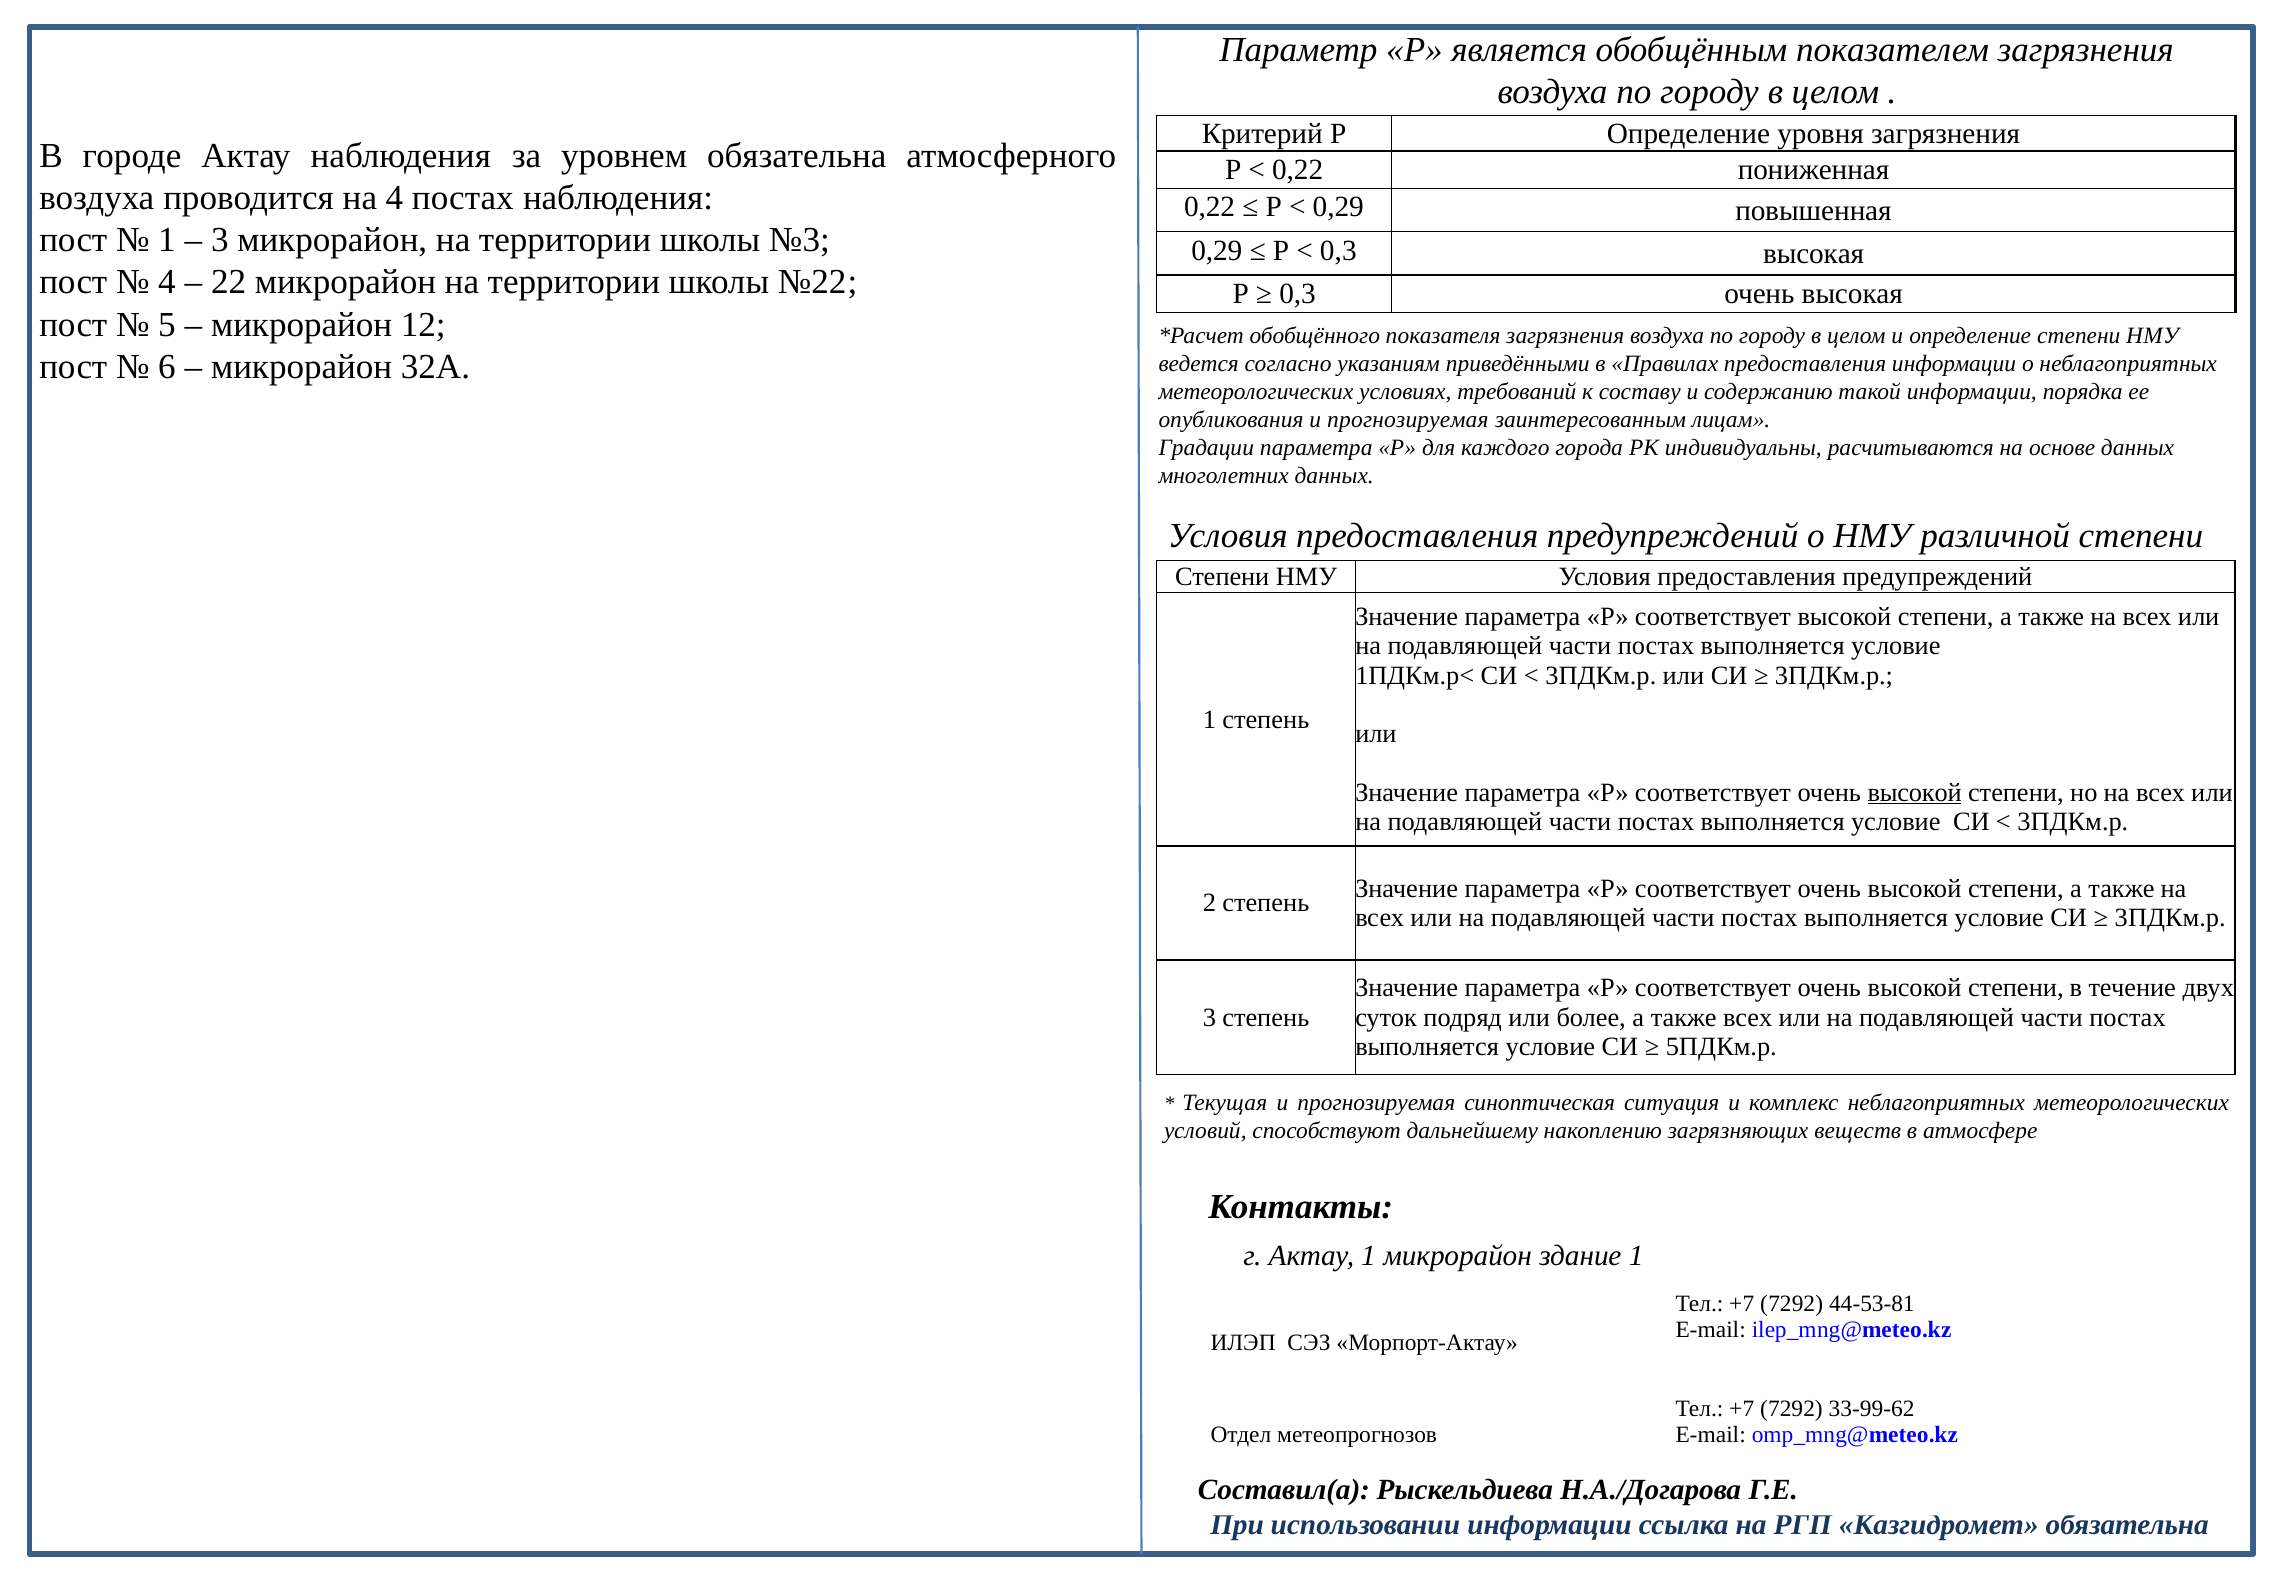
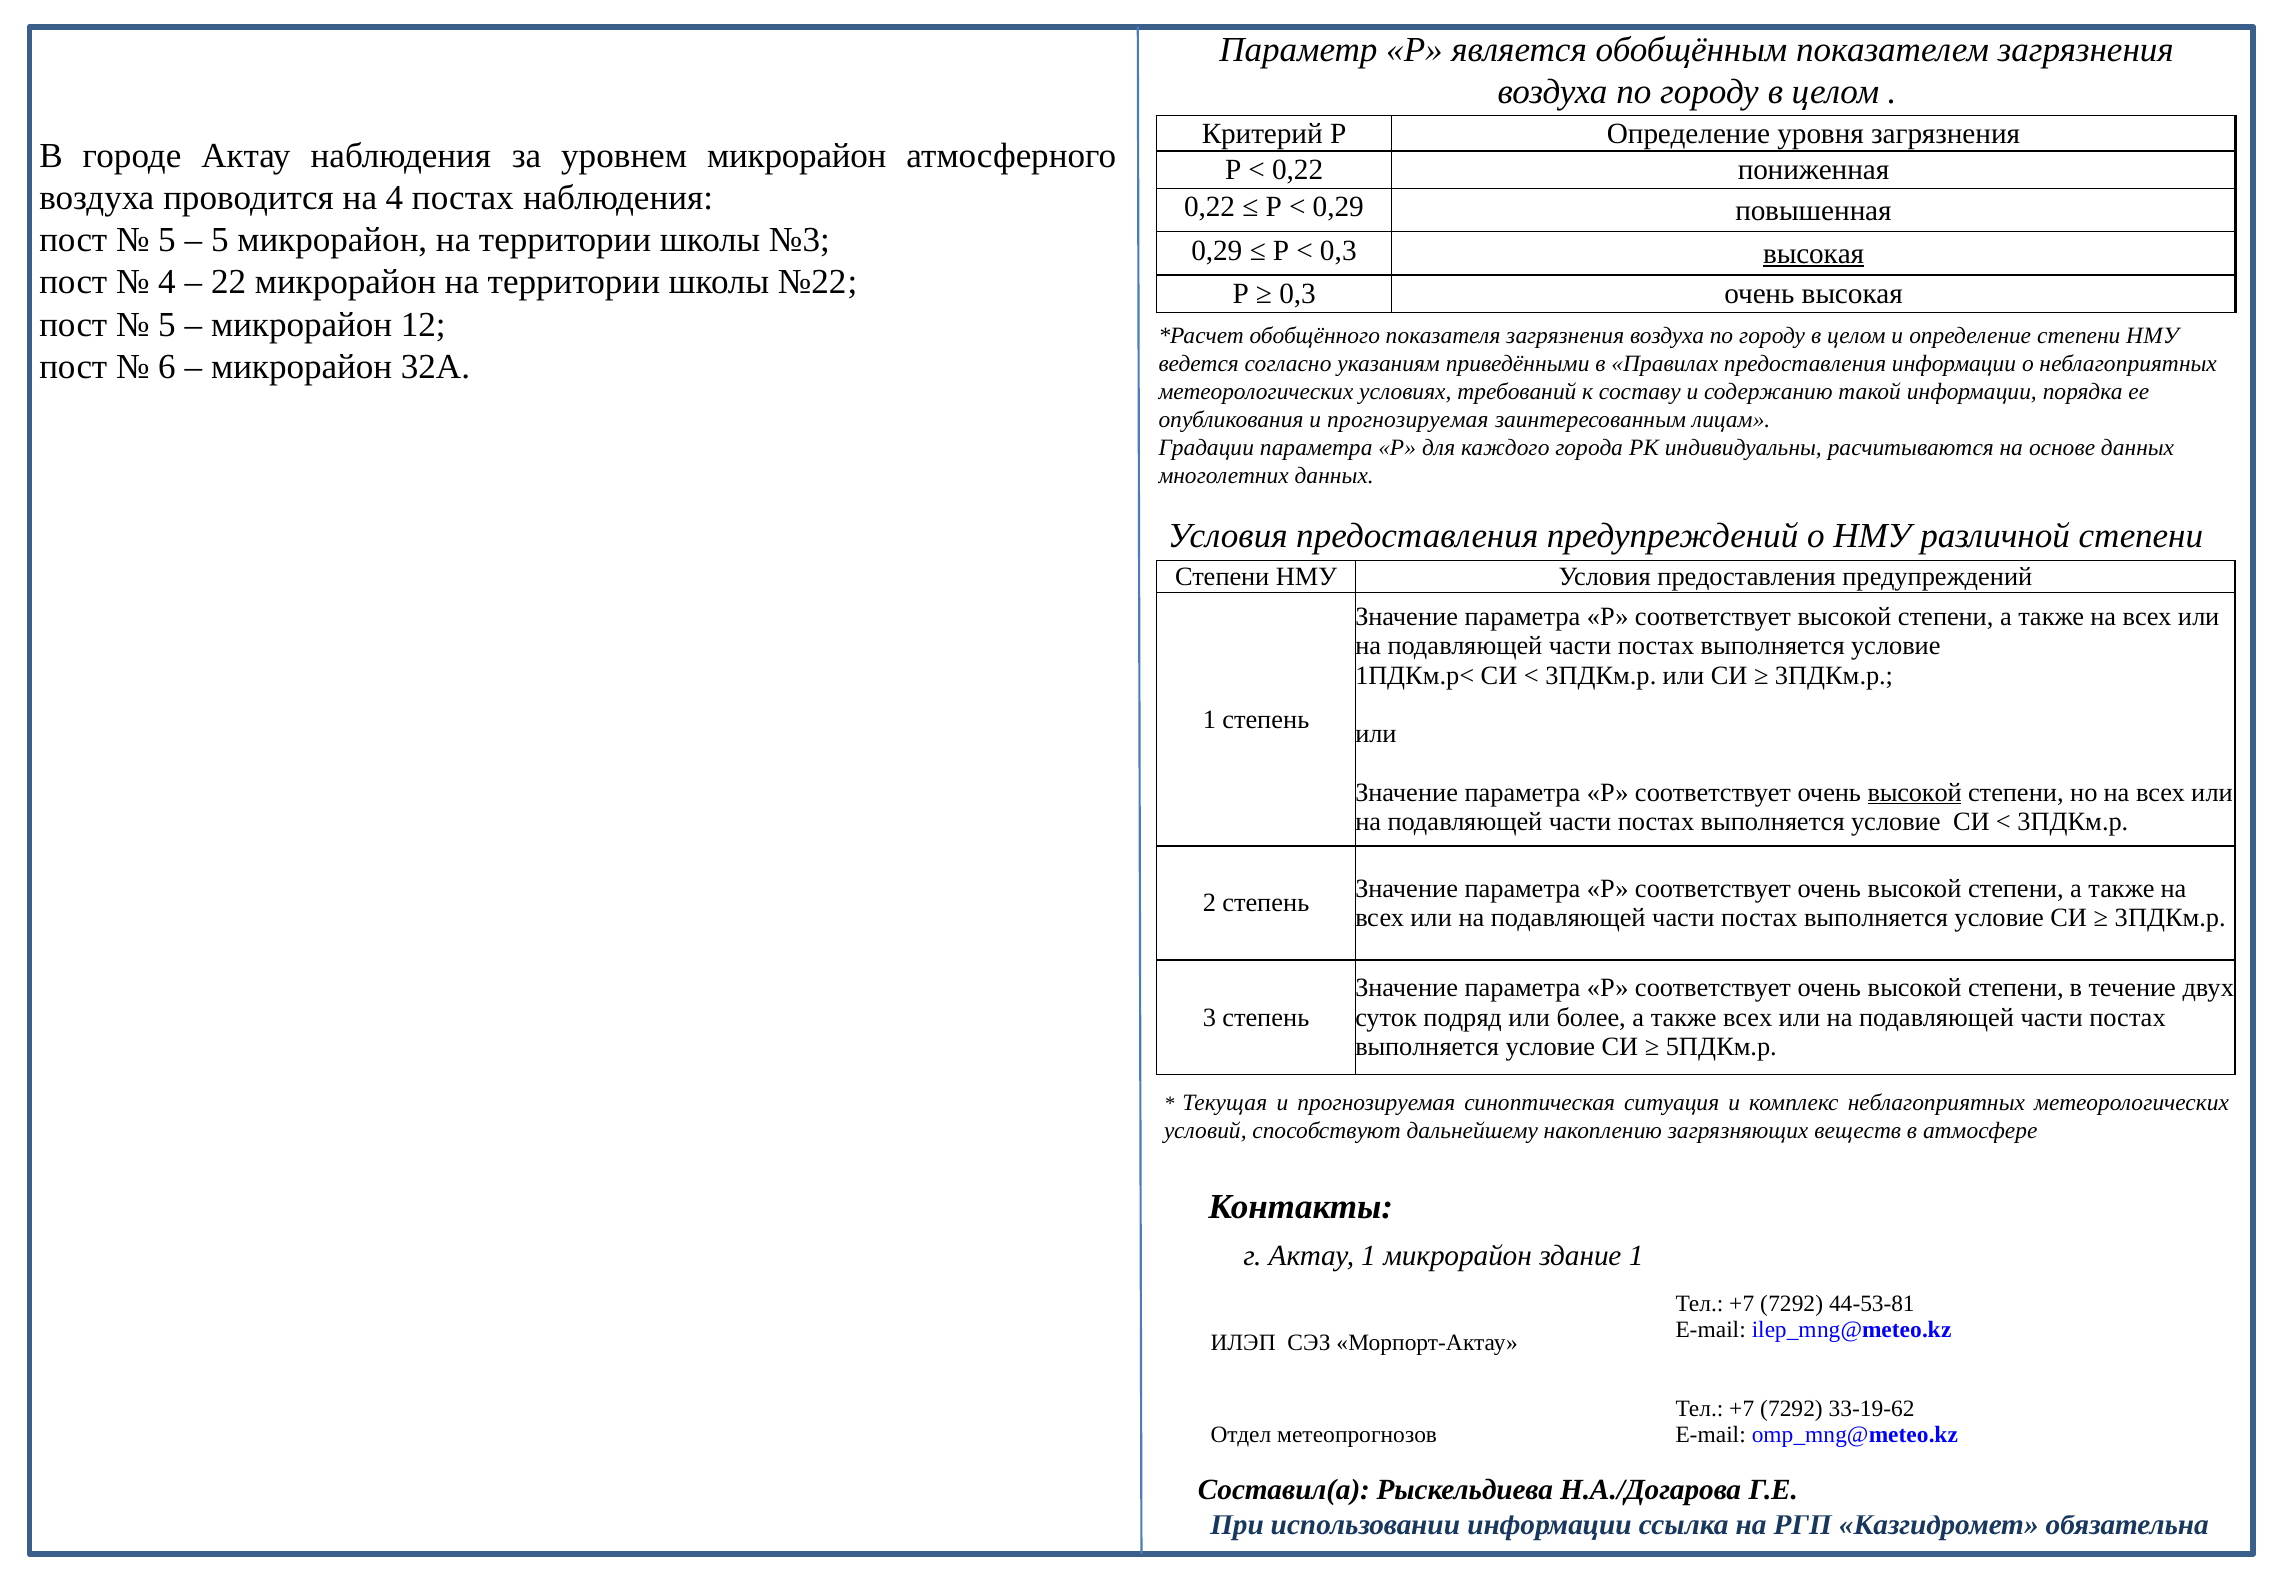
уровнем обязательна: обязательна -> микрорайон
1 at (167, 240): 1 -> 5
3 at (220, 240): 3 -> 5
высокая at (1814, 254) underline: none -> present
33-99-62: 33-99-62 -> 33-19-62
